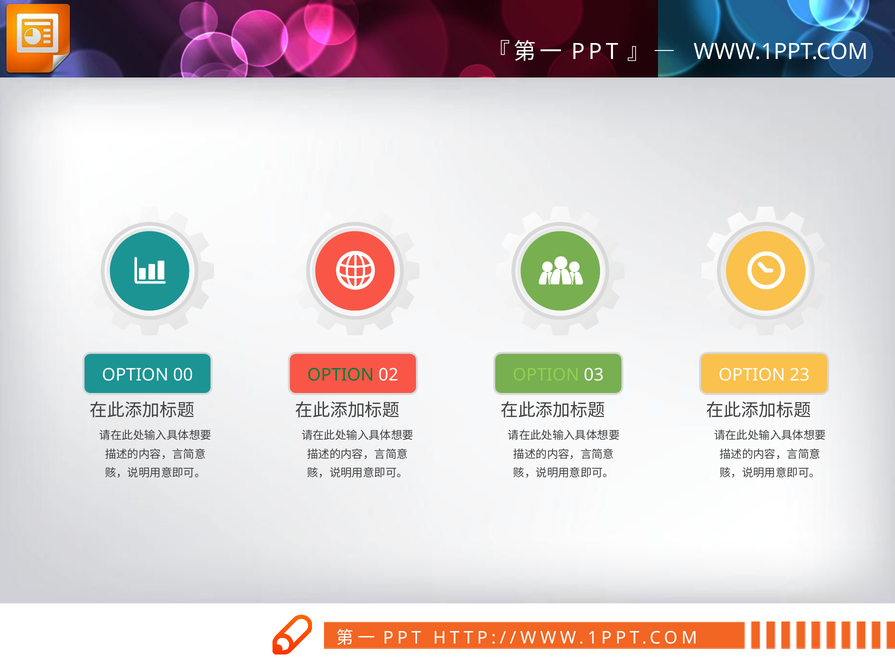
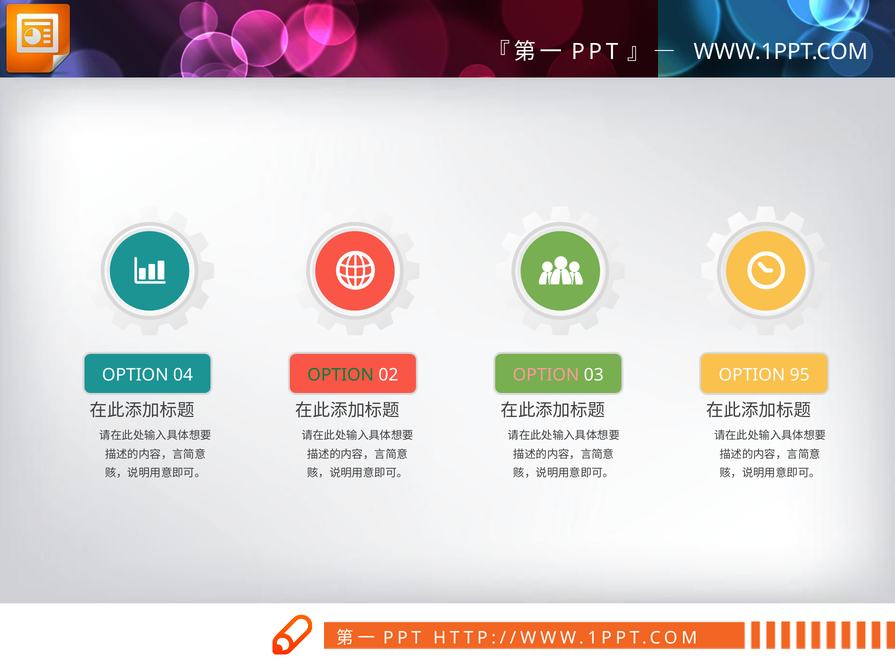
00: 00 -> 04
OPTION at (546, 374) colour: light green -> pink
23: 23 -> 95
